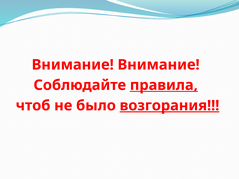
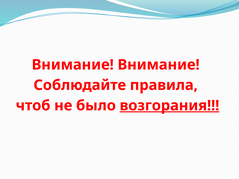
правила underline: present -> none
